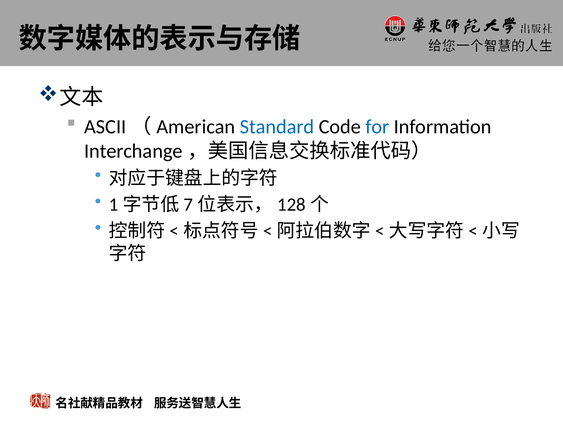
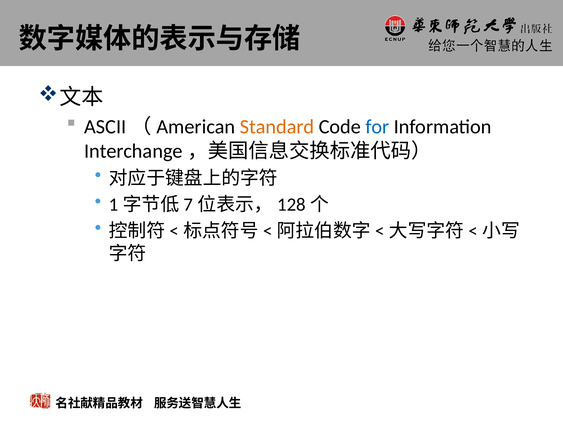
Standard colour: blue -> orange
